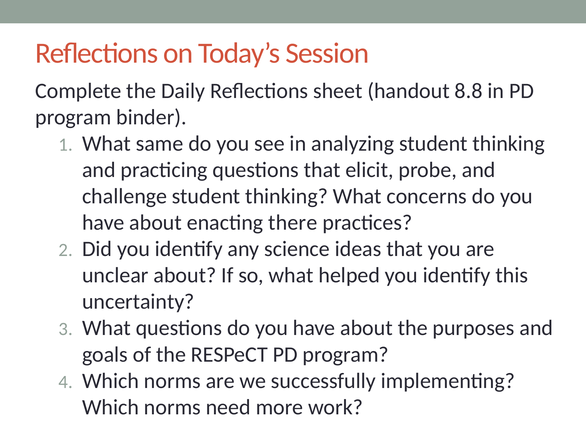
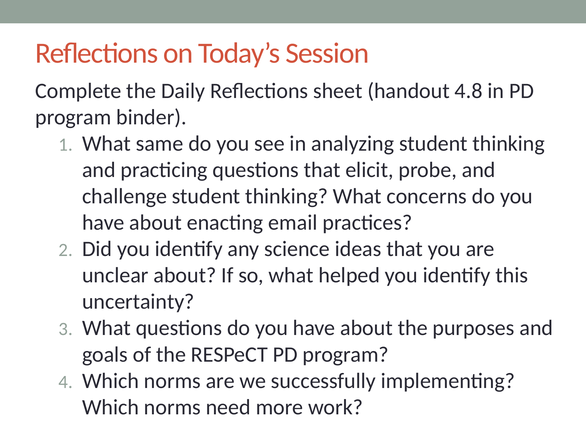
8.8: 8.8 -> 4.8
there: there -> email
